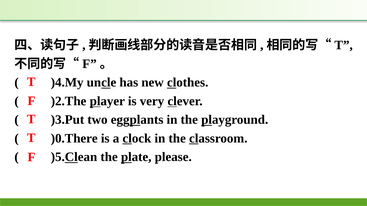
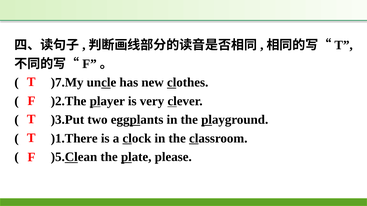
)4.My: )4.My -> )7.My
)0.There: )0.There -> )1.There
